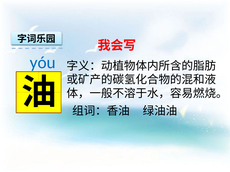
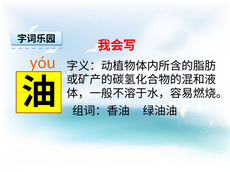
yóu colour: blue -> orange
